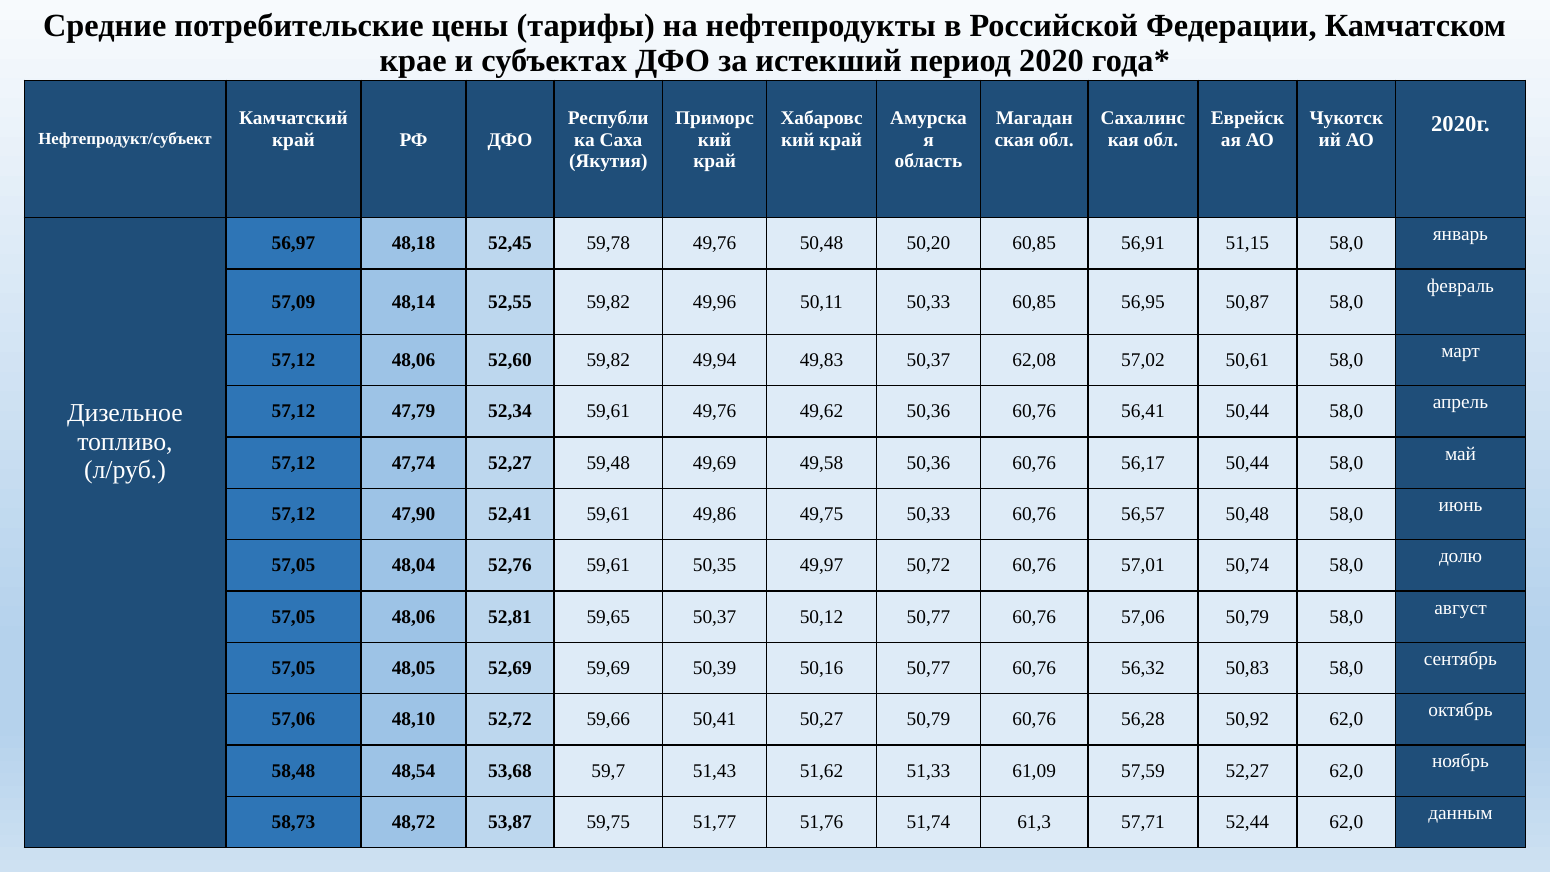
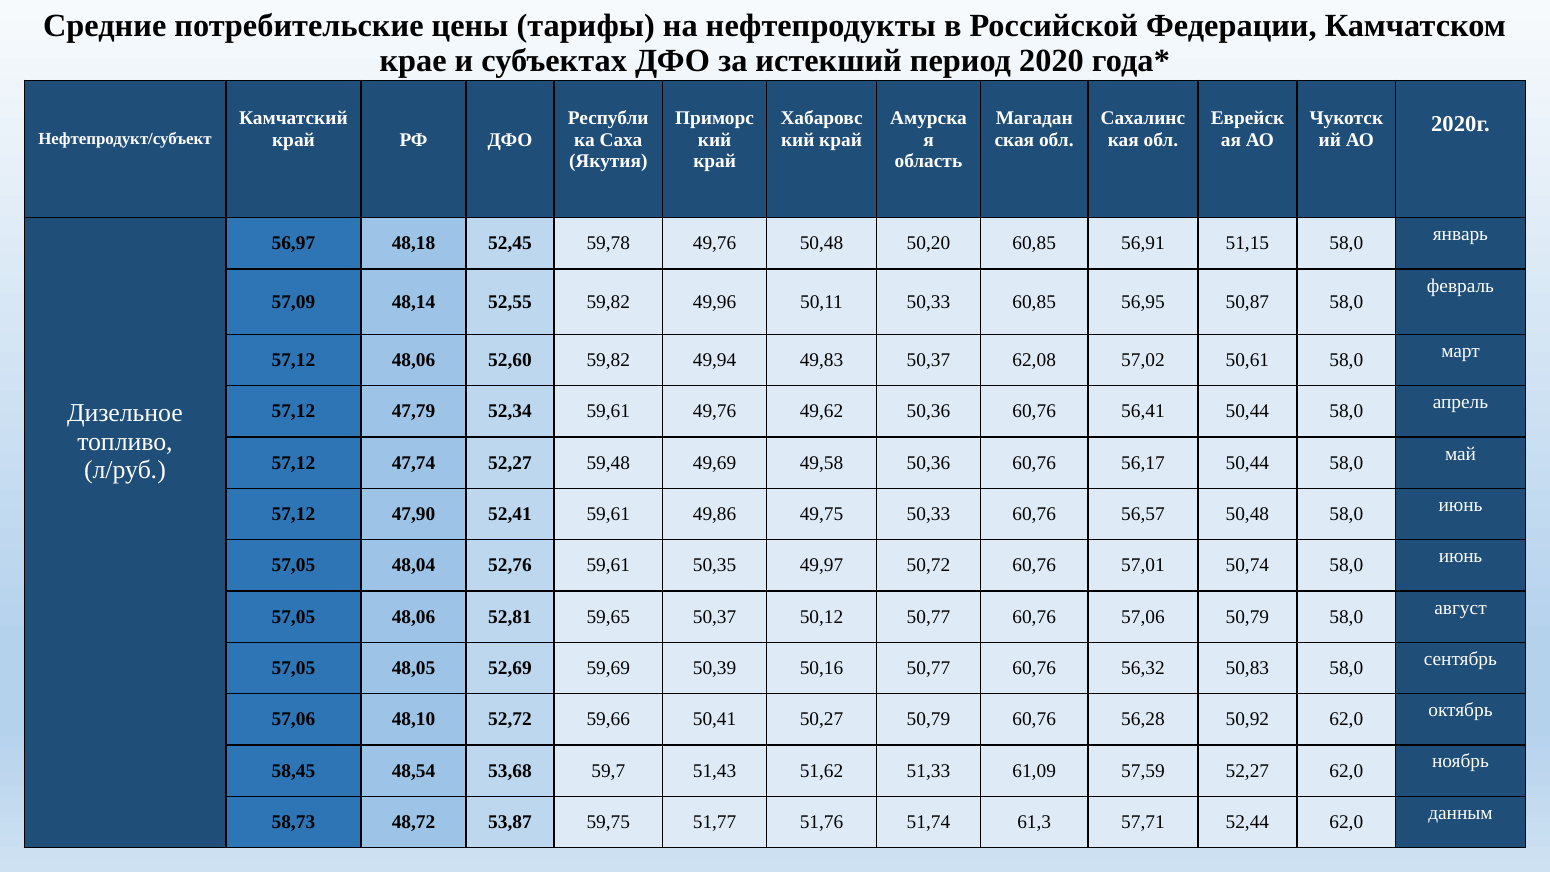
50,74 58,0 долю: долю -> июнь
58,48: 58,48 -> 58,45
